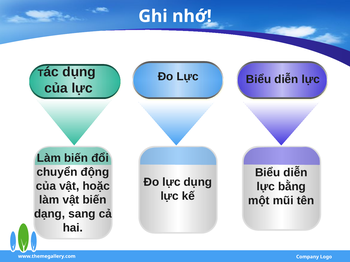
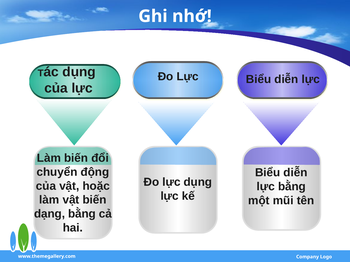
dạng sang: sang -> bằng
